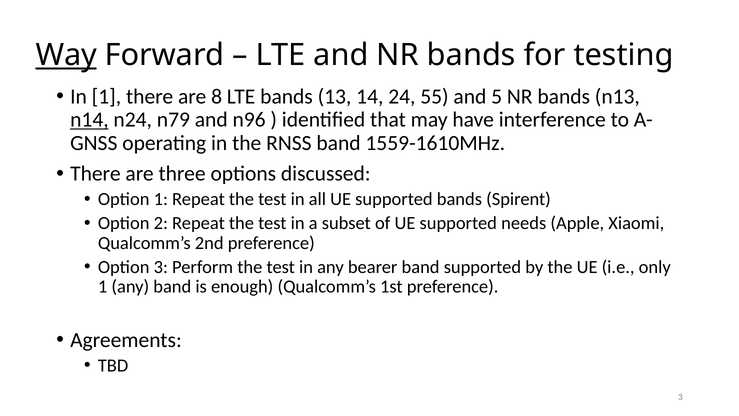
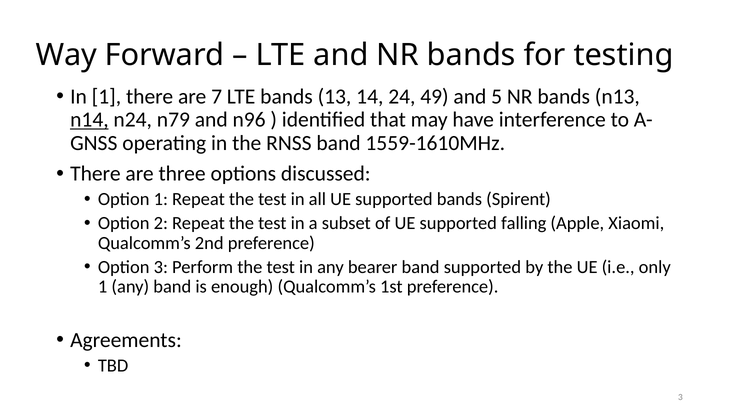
Way underline: present -> none
8: 8 -> 7
55: 55 -> 49
needs: needs -> falling
